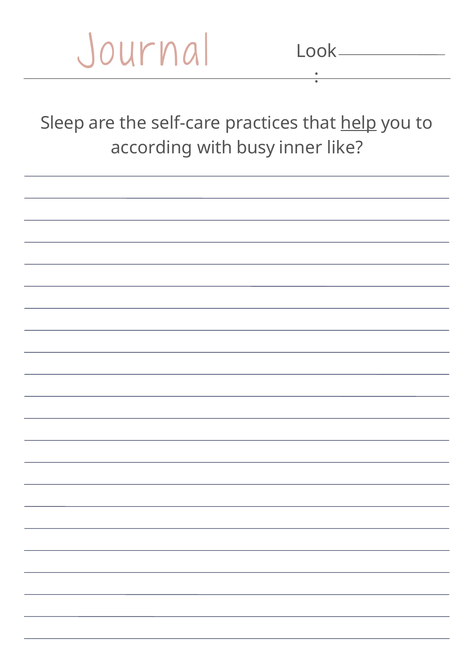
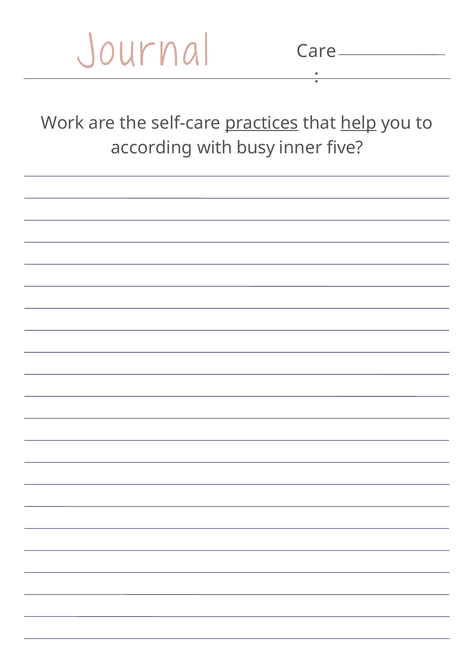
Look: Look -> Care
Sleep: Sleep -> Work
practices underline: none -> present
like: like -> five
